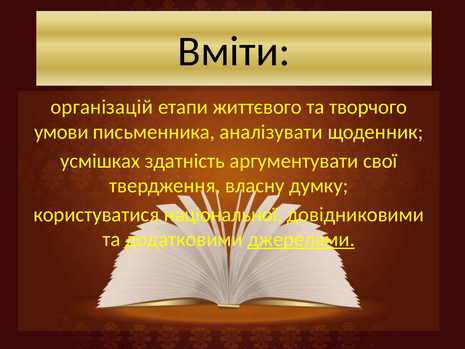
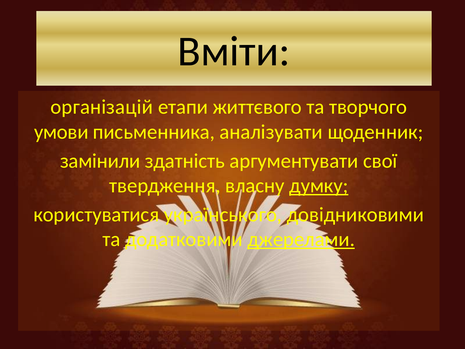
усмішках: усмішках -> замінили
думку underline: none -> present
національної: національної -> українського
